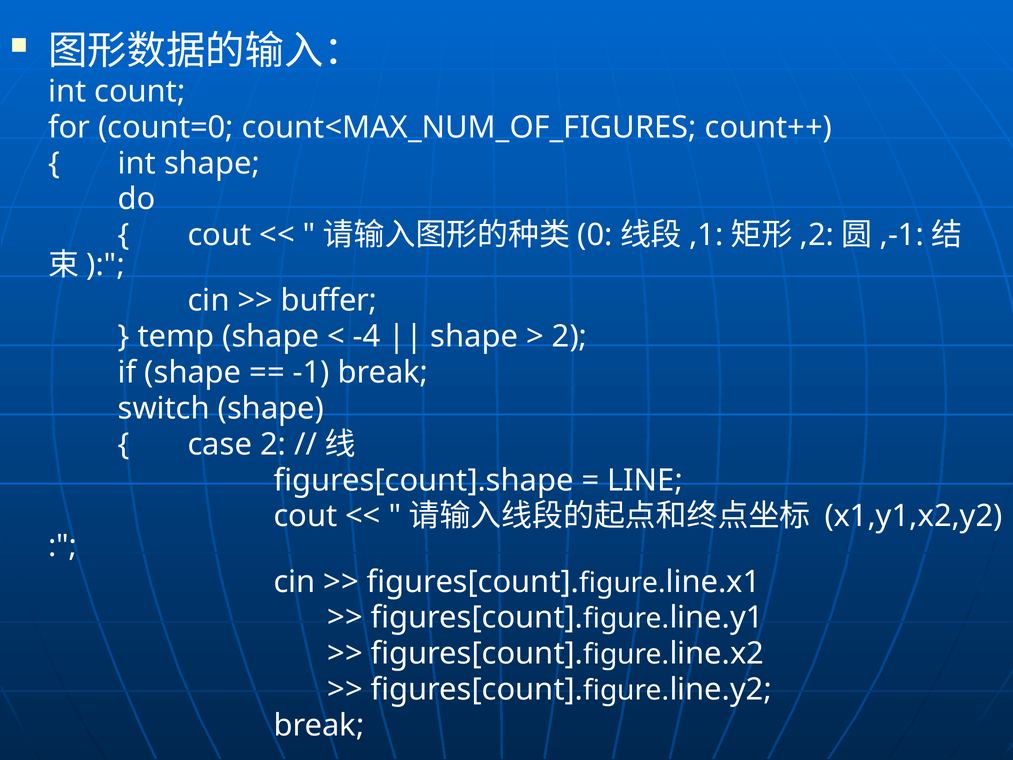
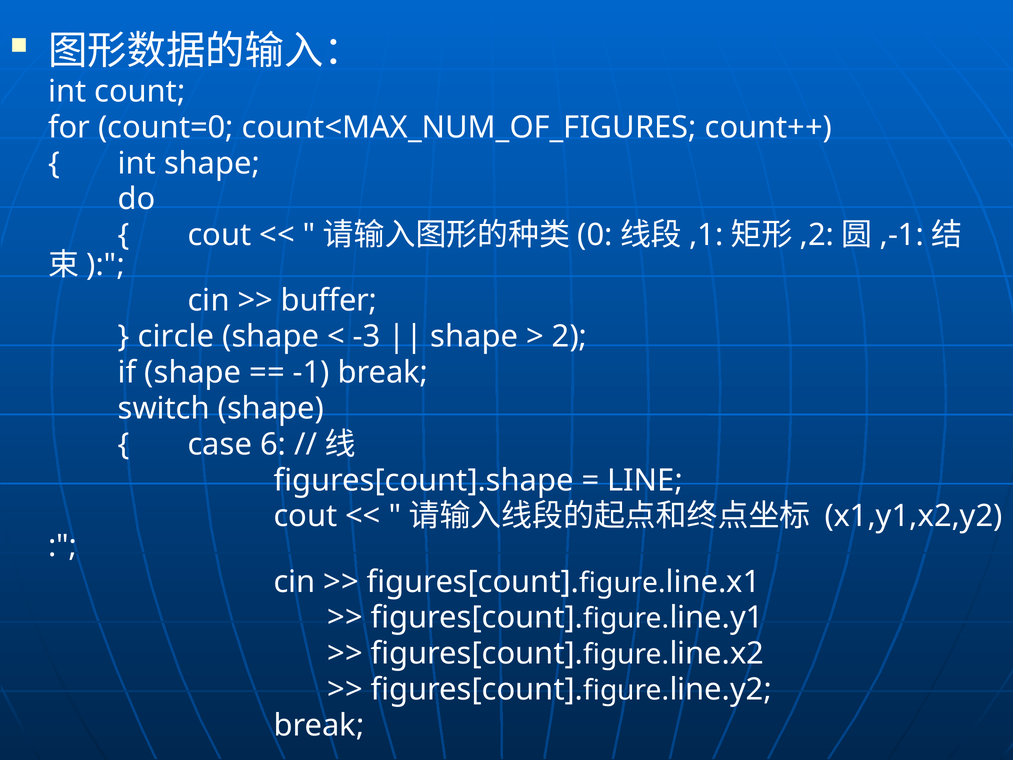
temp: temp -> circle
-4: -4 -> -3
case 2: 2 -> 6
